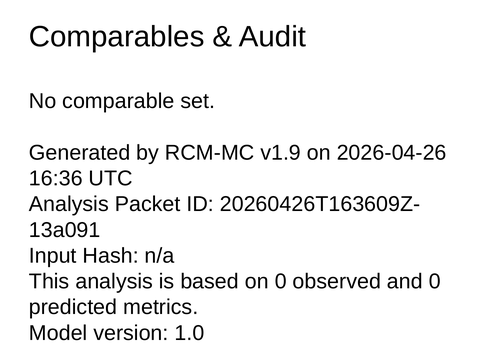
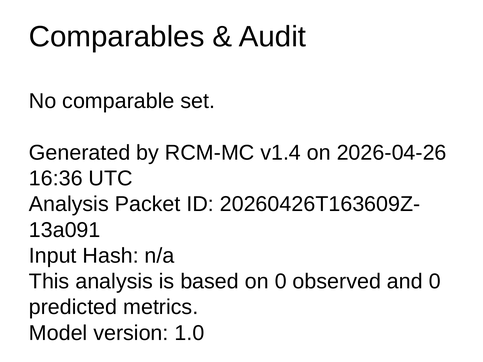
v1.9: v1.9 -> v1.4
